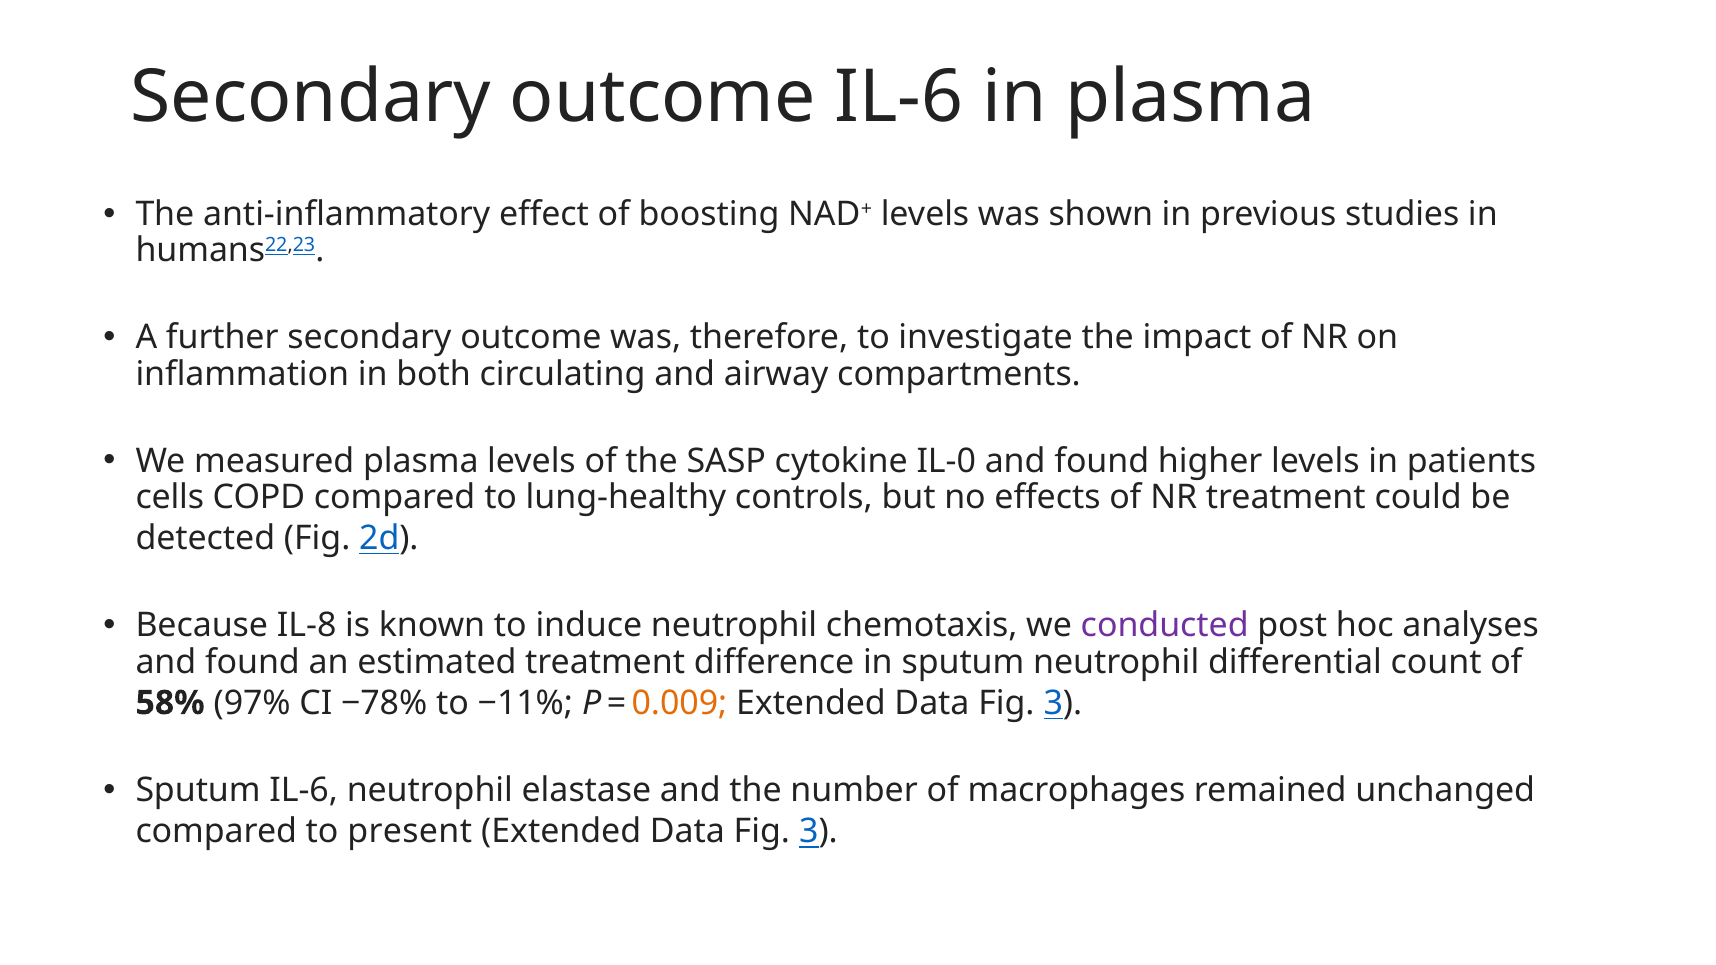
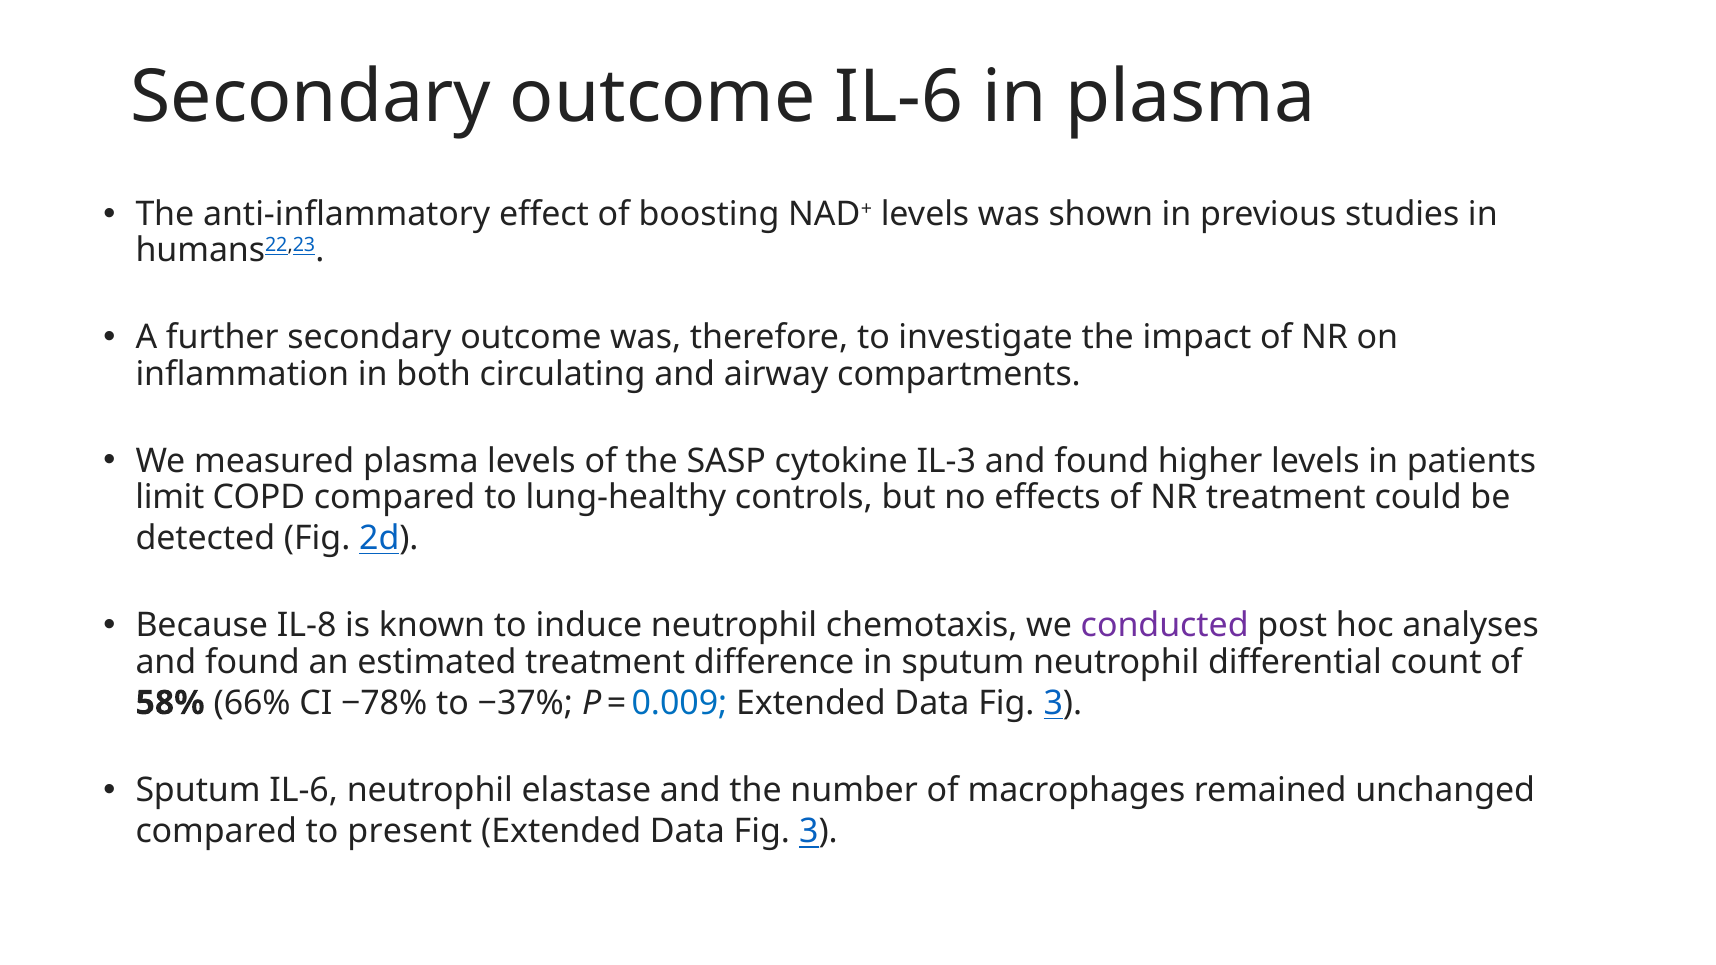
IL-0: IL-0 -> IL-3
cells: cells -> limit
97%: 97% -> 66%
−11%: −11% -> −37%
0.009 colour: orange -> blue
